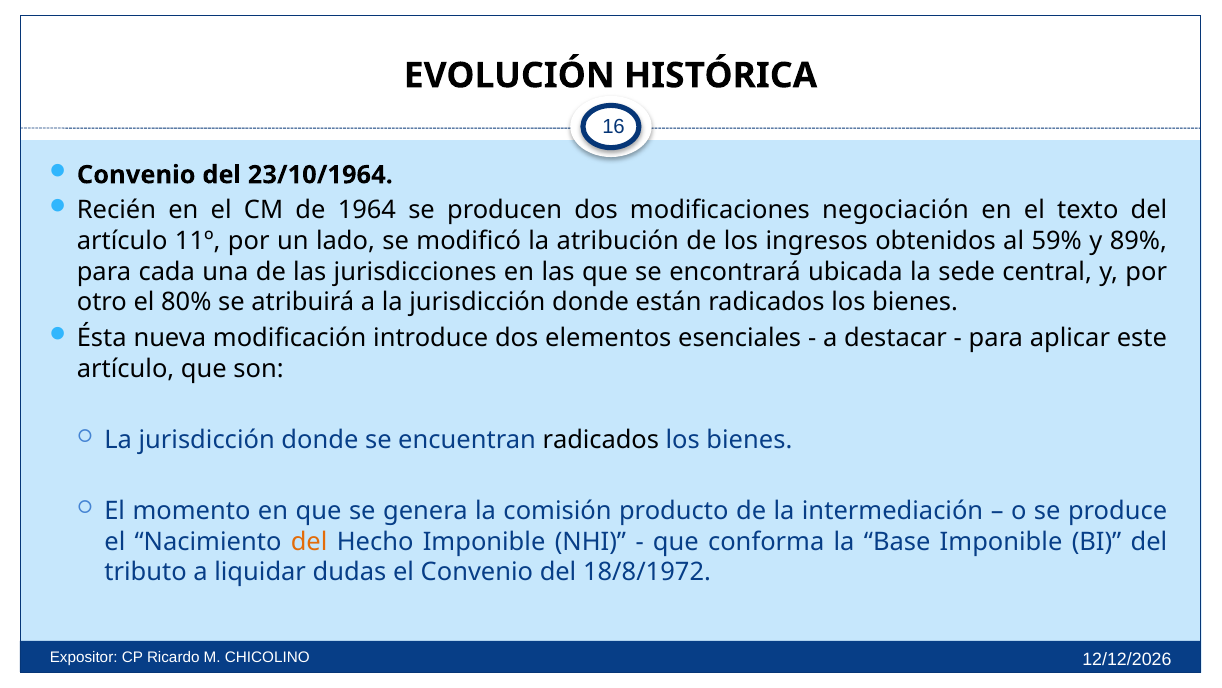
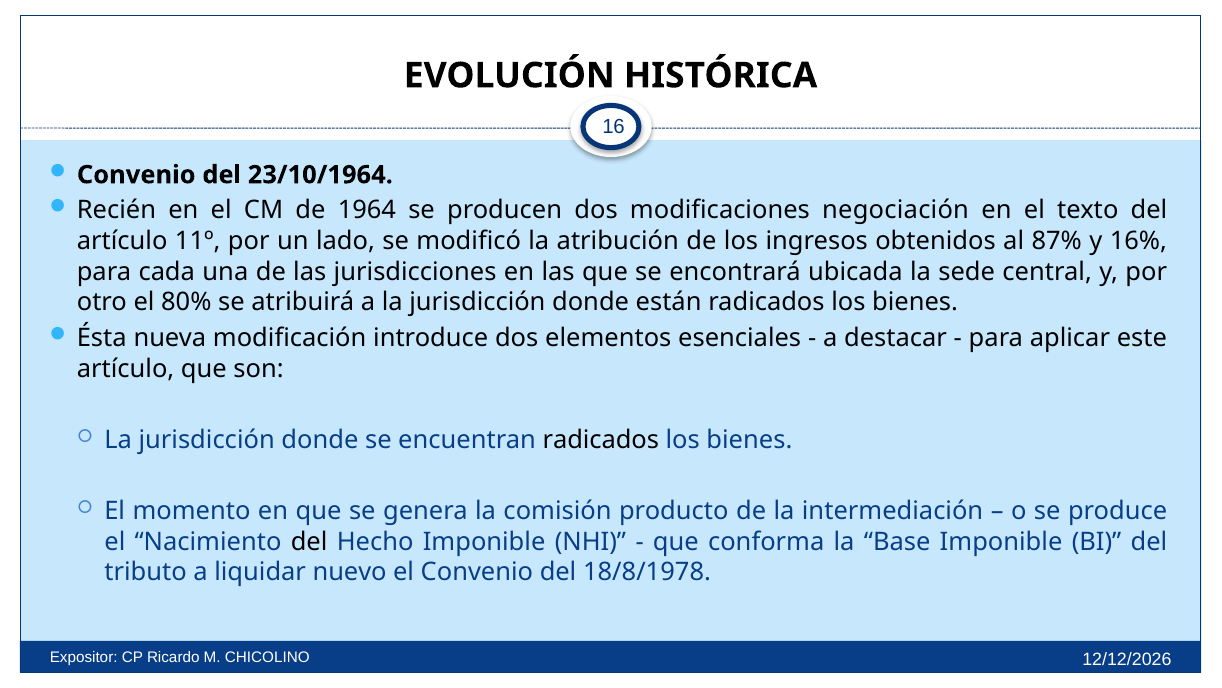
59%: 59% -> 87%
89%: 89% -> 16%
del at (309, 541) colour: orange -> black
dudas: dudas -> nuevo
18/8/1972: 18/8/1972 -> 18/8/1978
